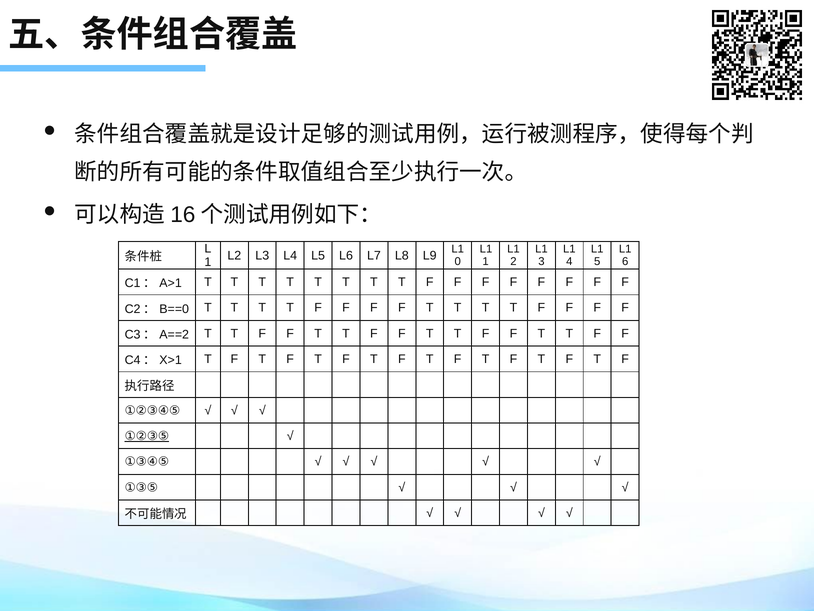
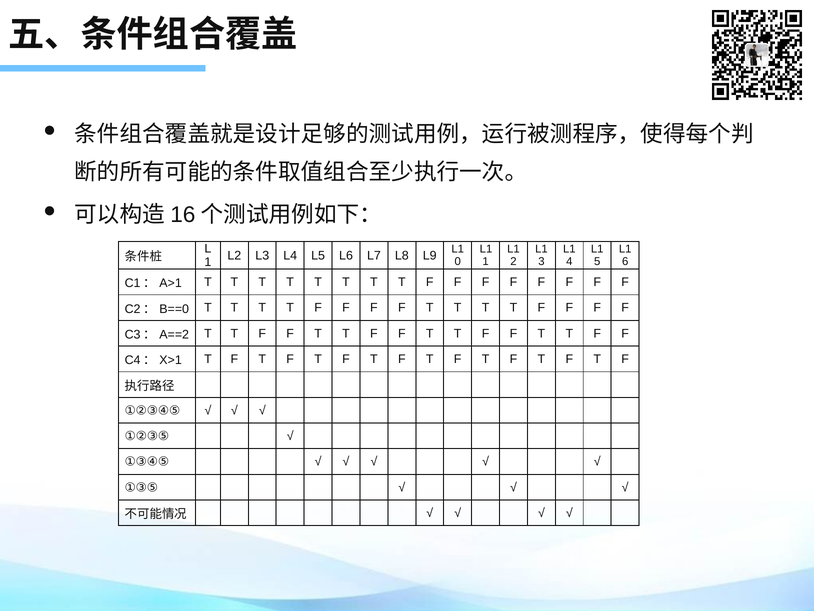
①②③⑤ underline: present -> none
